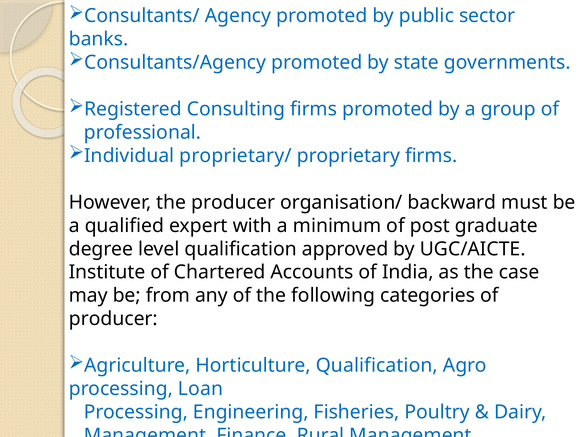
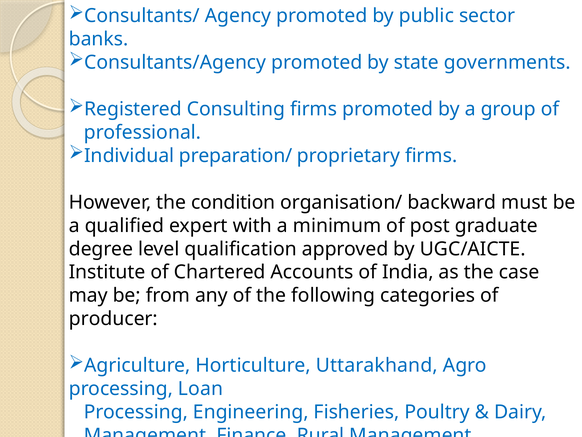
proprietary/: proprietary/ -> preparation/
the producer: producer -> condition
Horticulture Qualification: Qualification -> Uttarakhand
